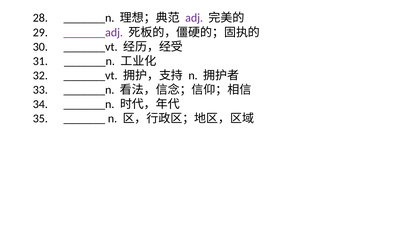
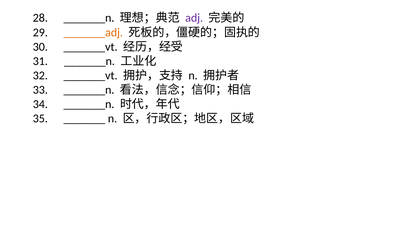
_______adj colour: purple -> orange
